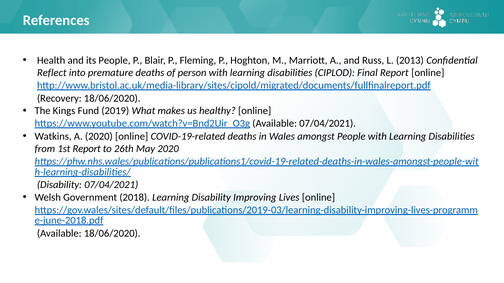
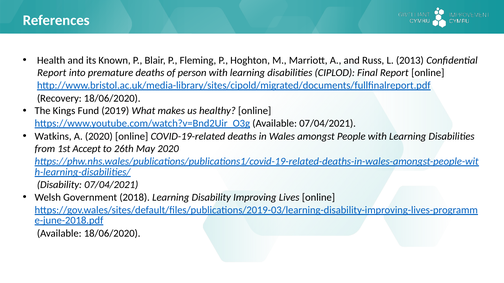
its People: People -> Known
Reflect at (52, 73): Reflect -> Report
1st Report: Report -> Accept
